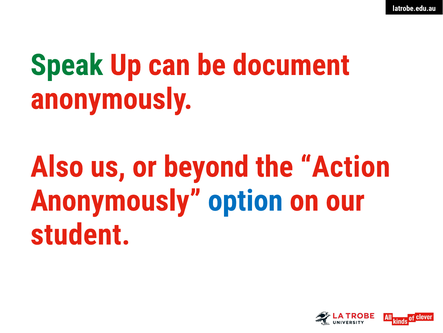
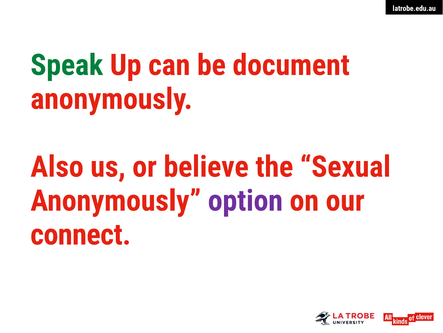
beyond: beyond -> believe
Action: Action -> Sexual
option colour: blue -> purple
student: student -> connect
